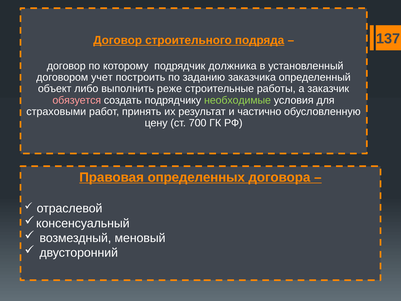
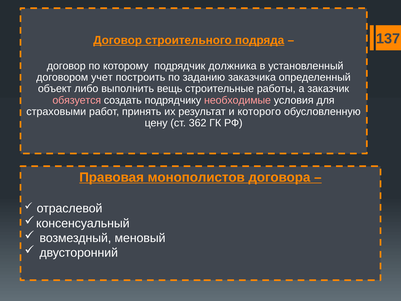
реже: реже -> вещь
необходимые colour: light green -> pink
частично: частично -> которого
700: 700 -> 362
определенных: определенных -> монополистов
